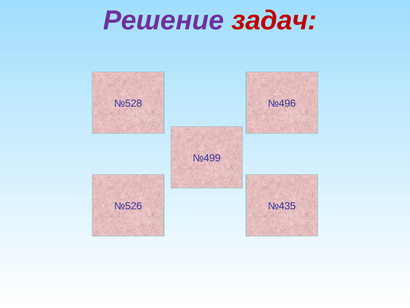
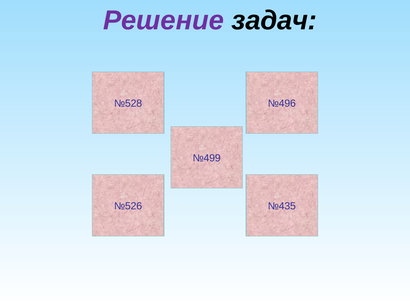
задач colour: red -> black
